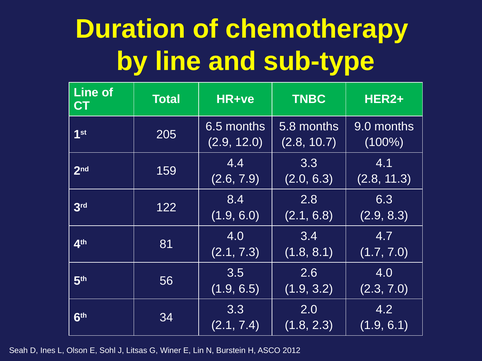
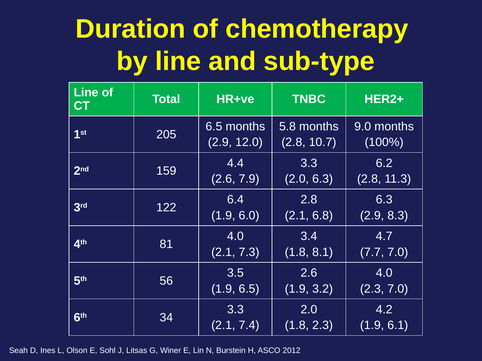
4.1: 4.1 -> 6.2
8.4: 8.4 -> 6.4
1.7: 1.7 -> 7.7
